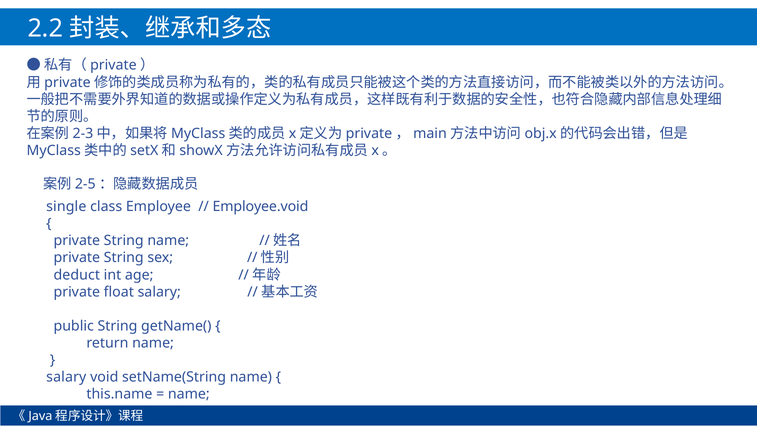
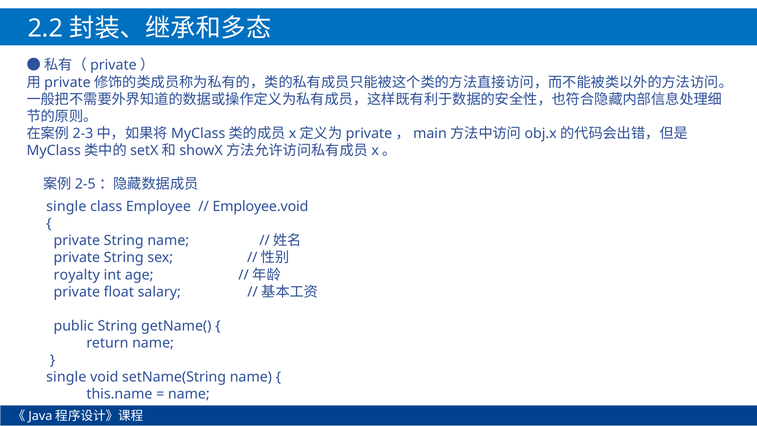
deduct: deduct -> royalty
salary at (66, 377): salary -> single
